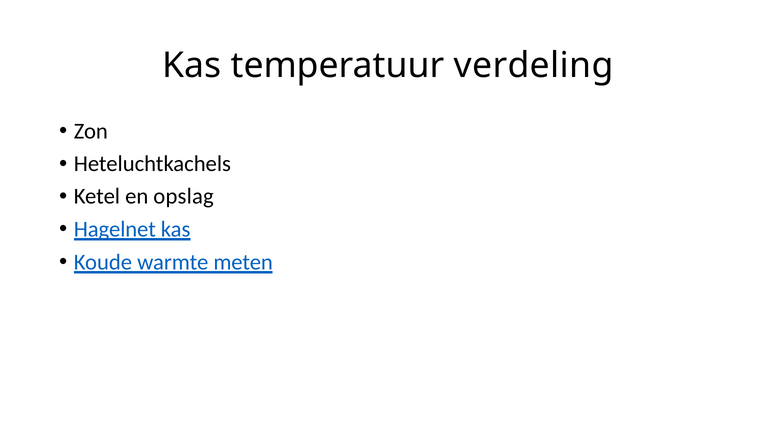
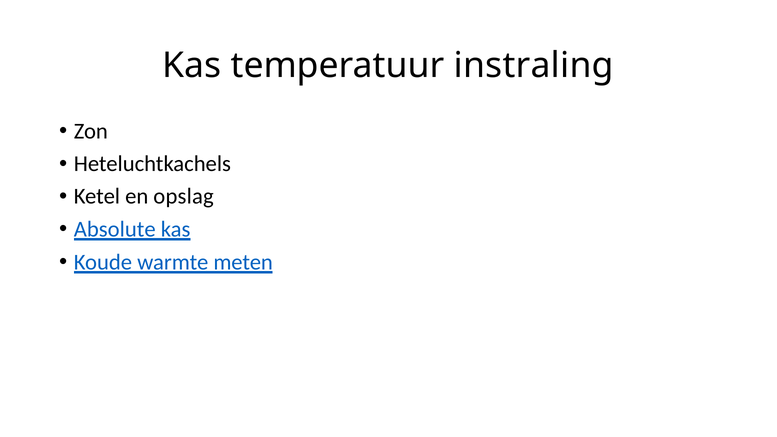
verdeling: verdeling -> instraling
Hagelnet: Hagelnet -> Absolute
